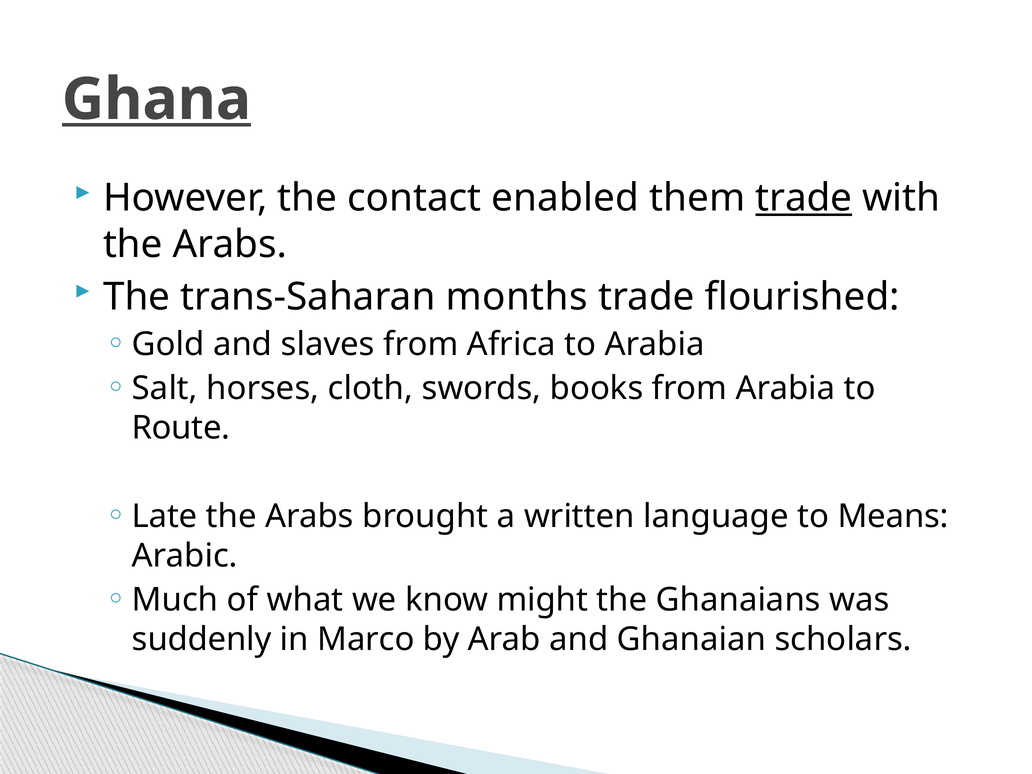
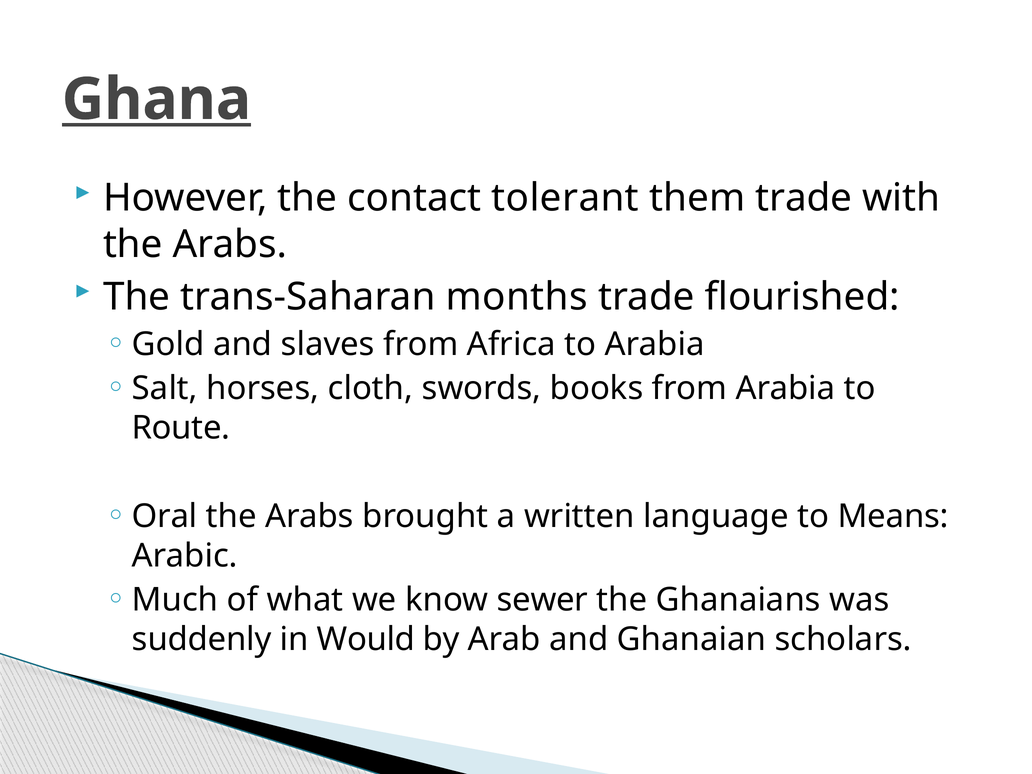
enabled: enabled -> tolerant
trade at (804, 198) underline: present -> none
Late: Late -> Oral
might: might -> sewer
Marco: Marco -> Would
